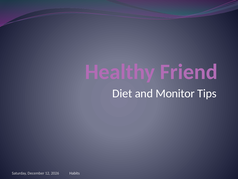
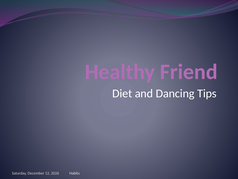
Monitor: Monitor -> Dancing
